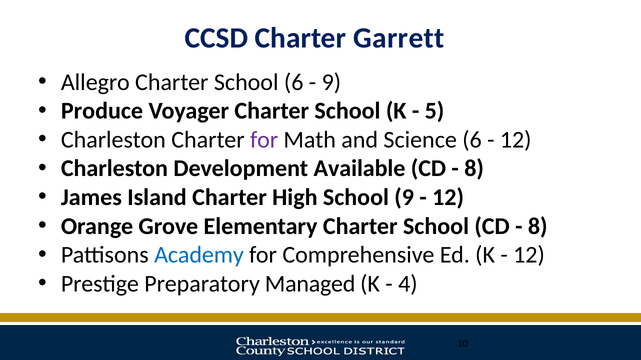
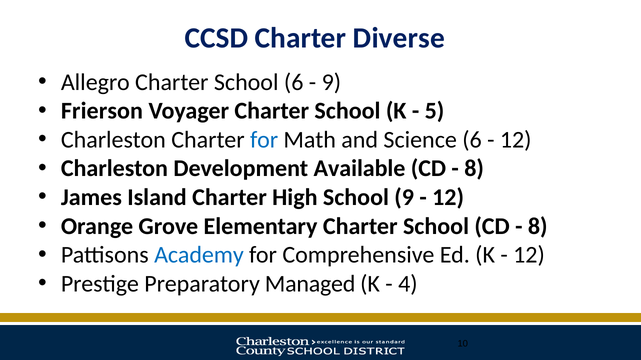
Garrett: Garrett -> Diverse
Produce: Produce -> Frierson
for at (264, 140) colour: purple -> blue
